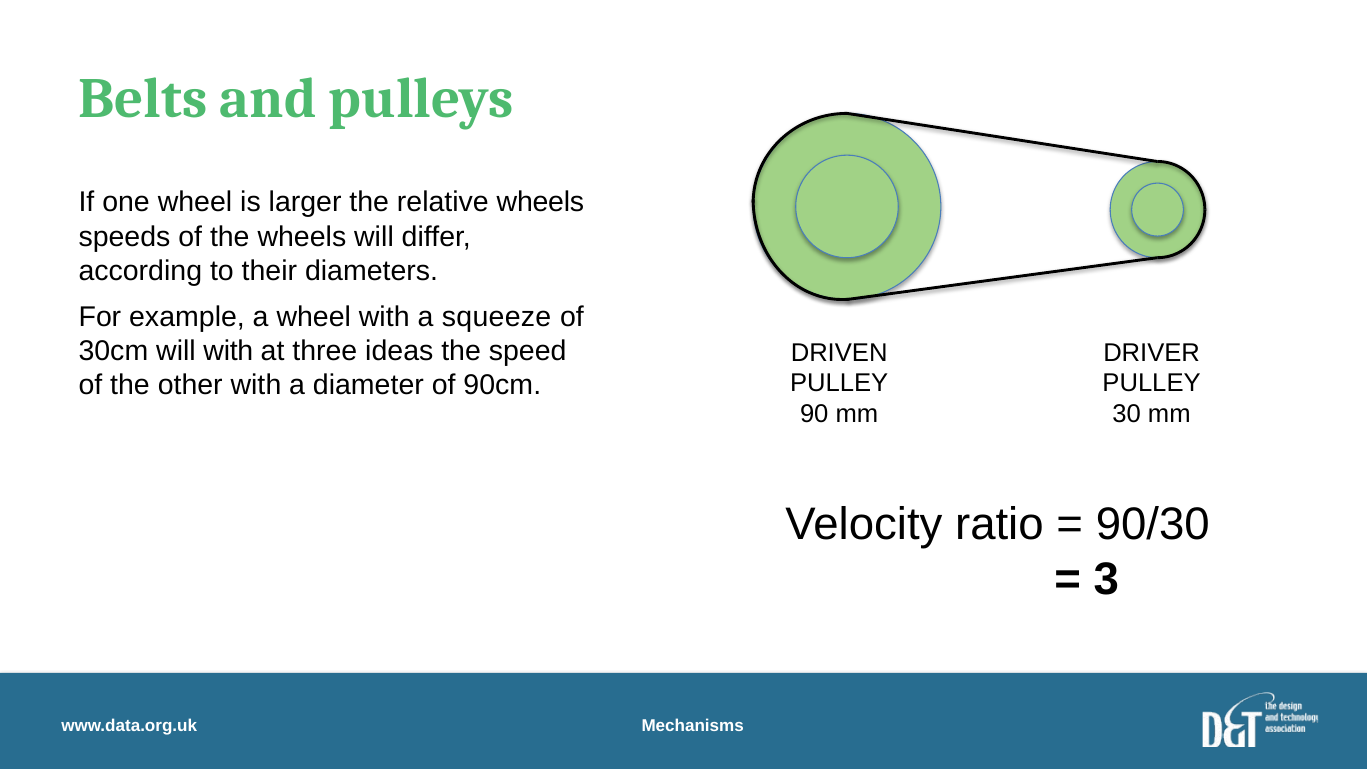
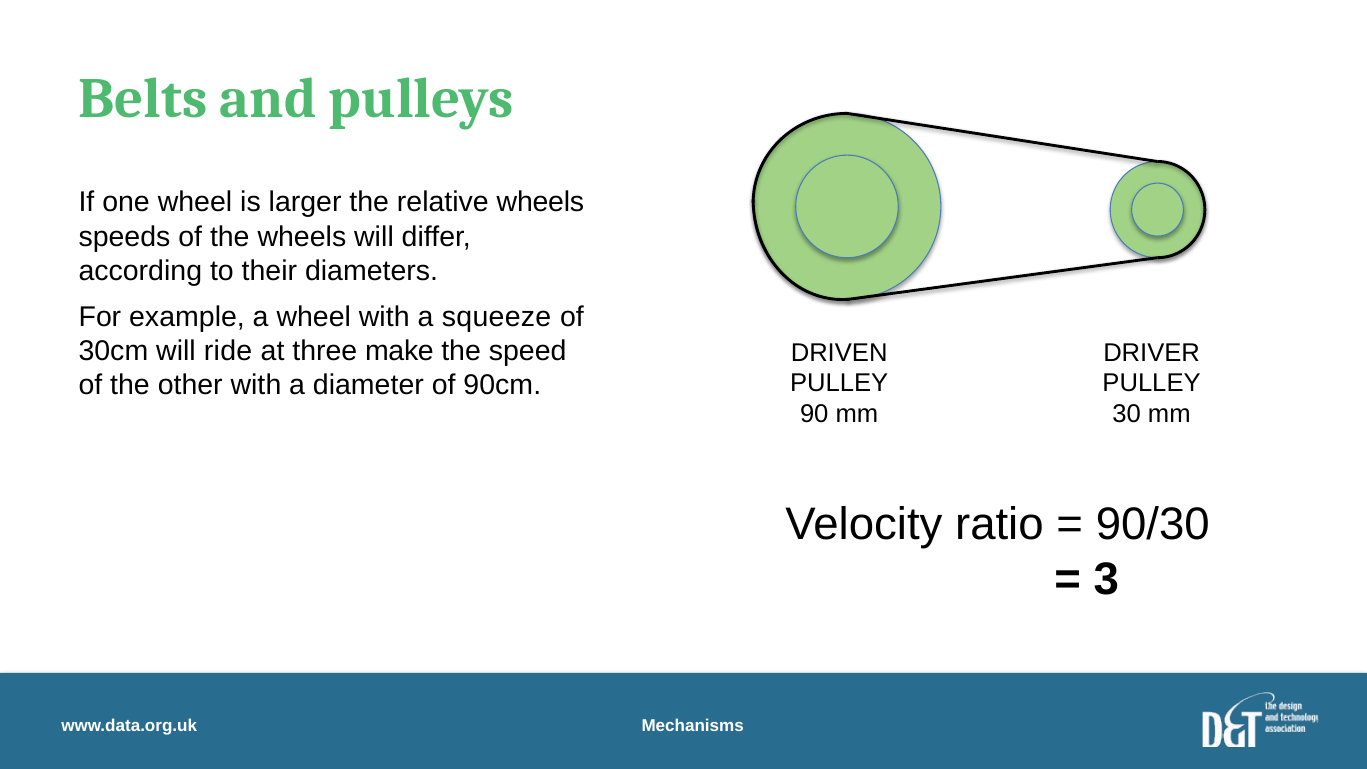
will with: with -> ride
ideas: ideas -> make
